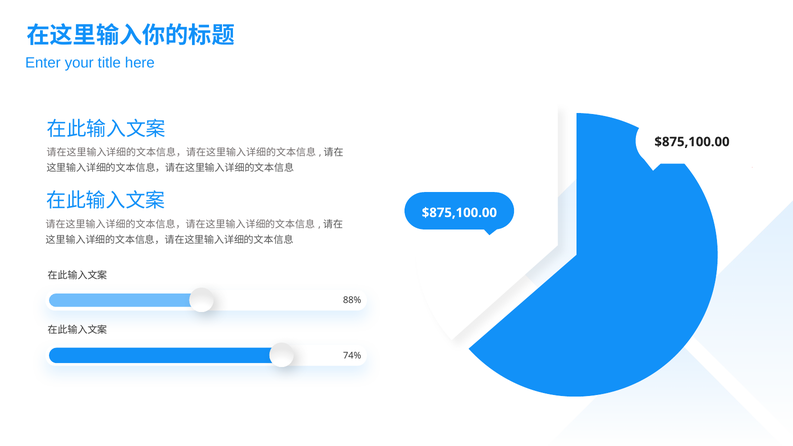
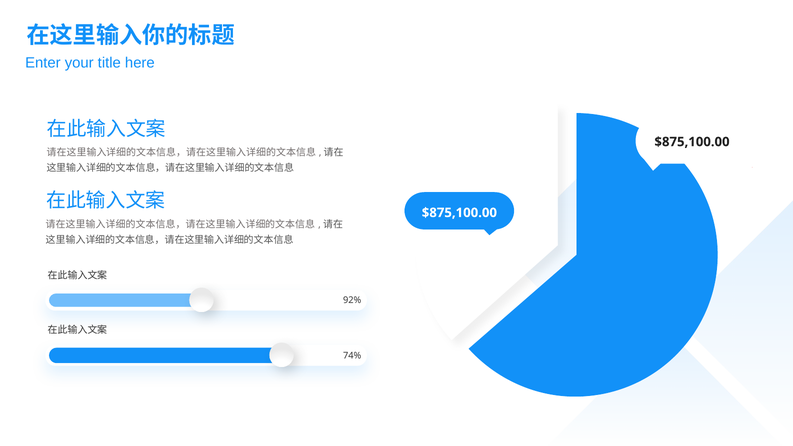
88%: 88% -> 92%
